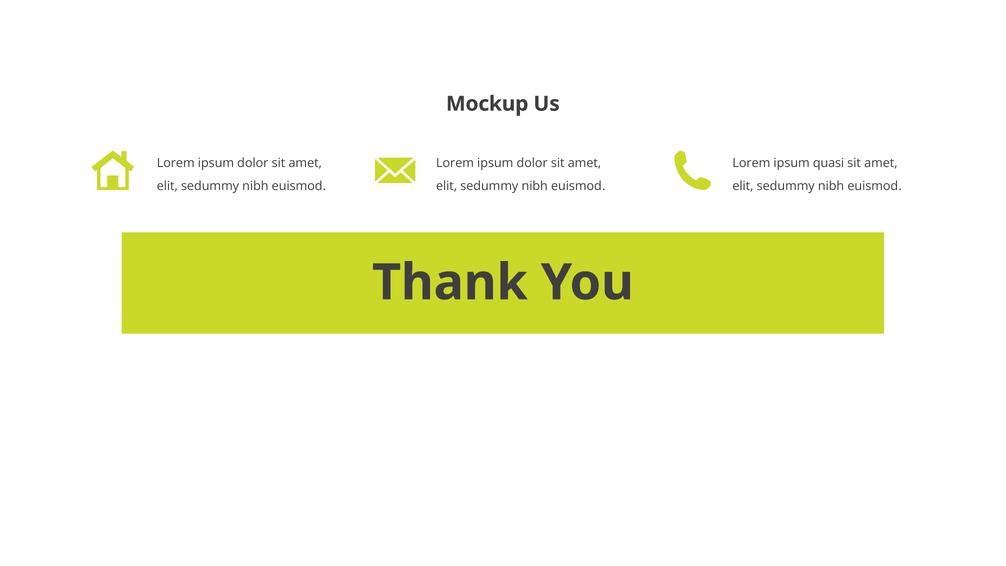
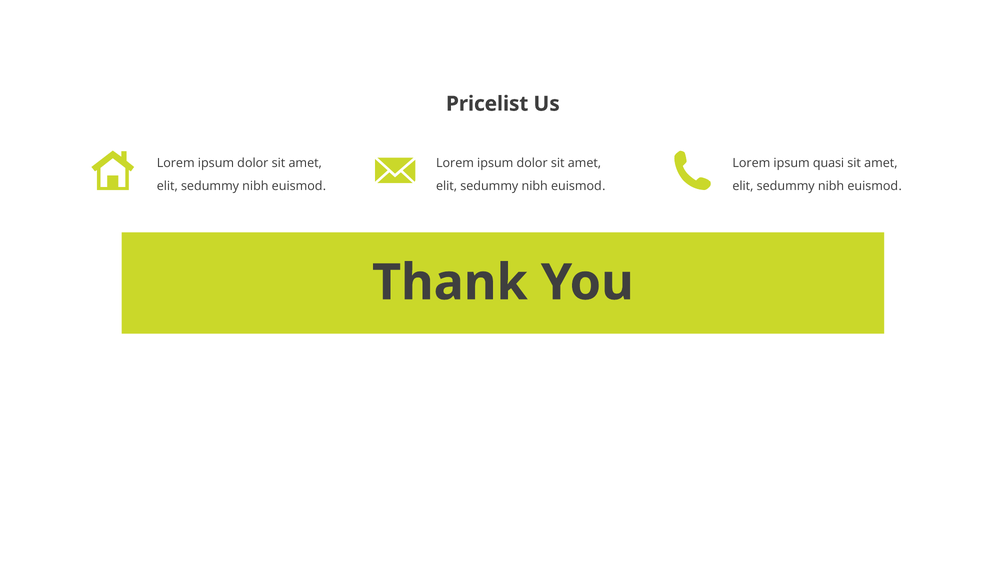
Mockup: Mockup -> Pricelist
